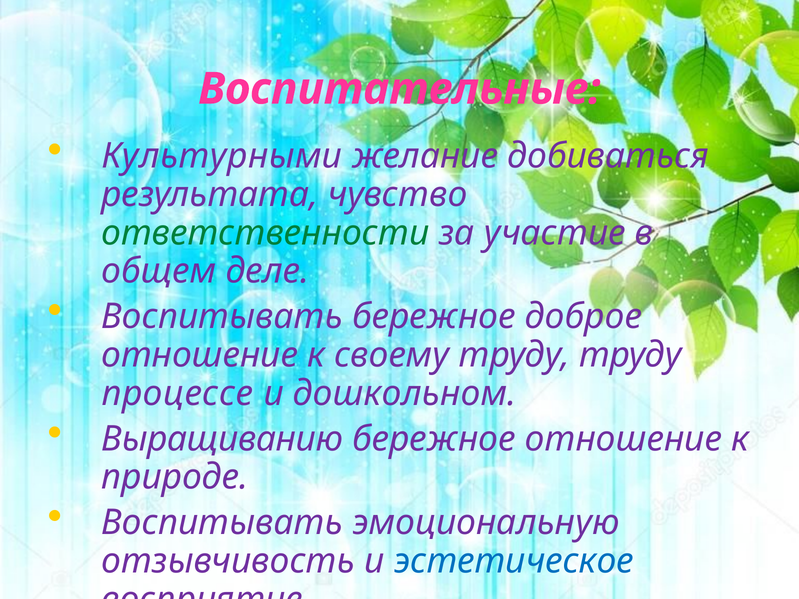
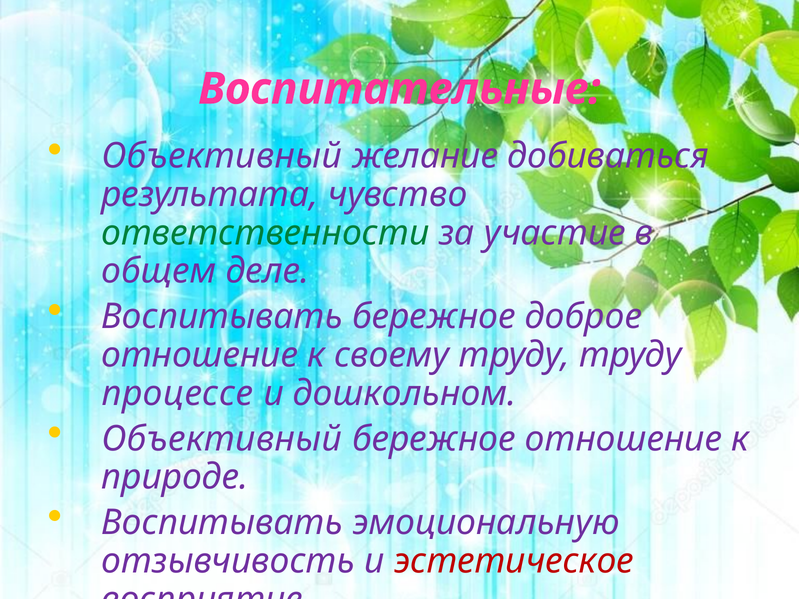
Культурными at (222, 156): Культурными -> Объективный
Выращиванию at (222, 439): Выращиванию -> Объективный
эстетическое colour: blue -> red
